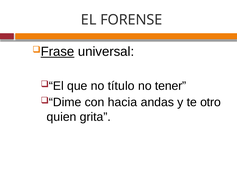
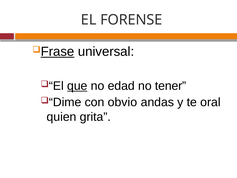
que underline: none -> present
título: título -> edad
hacia: hacia -> obvio
otro: otro -> oral
